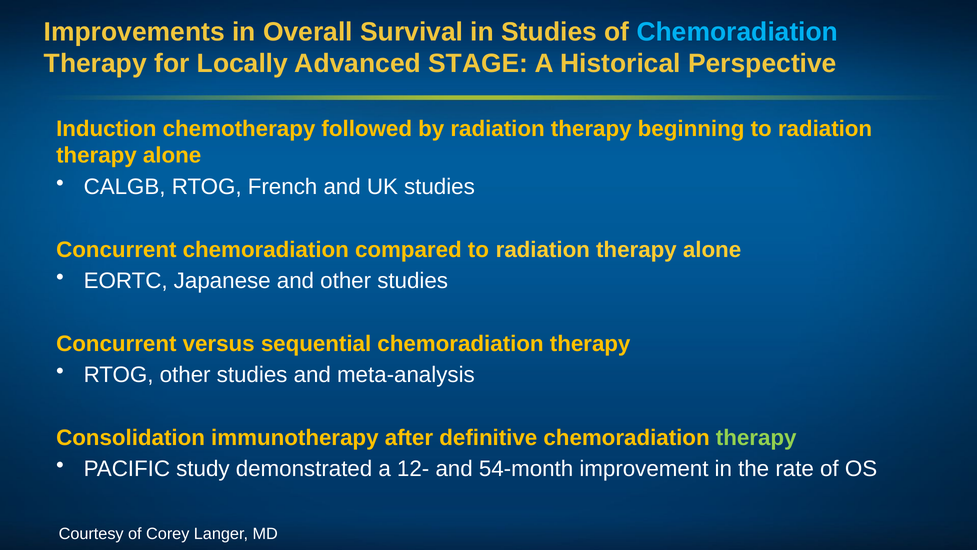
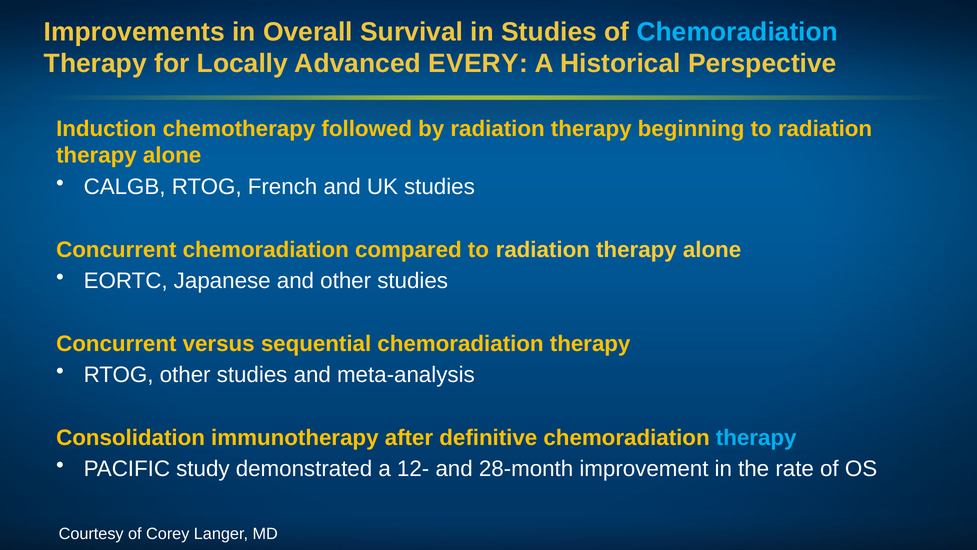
STAGE: STAGE -> EVERY
therapy at (756, 437) colour: light green -> light blue
54-month: 54-month -> 28-month
